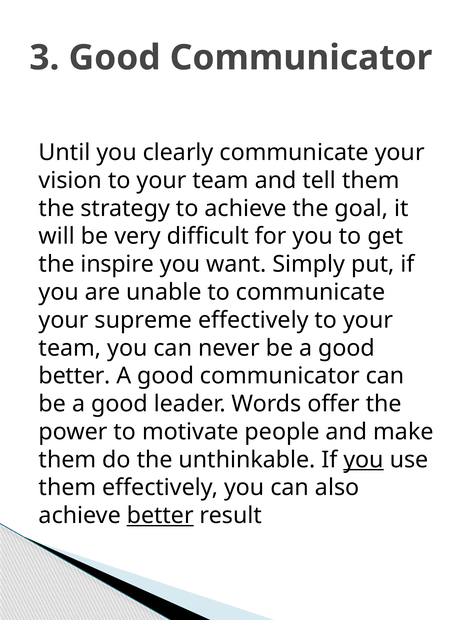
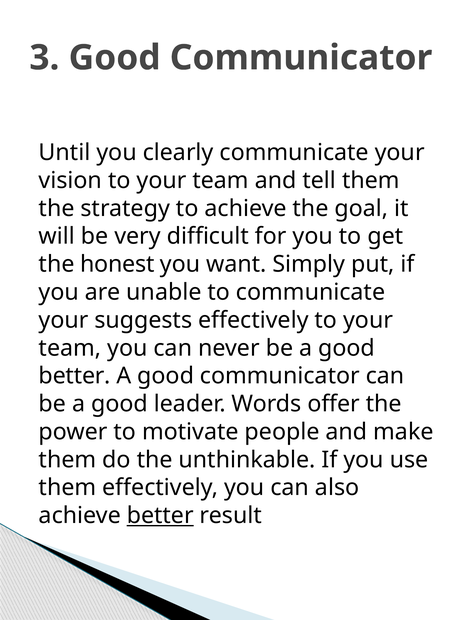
inspire: inspire -> honest
supreme: supreme -> suggests
you at (364, 460) underline: present -> none
